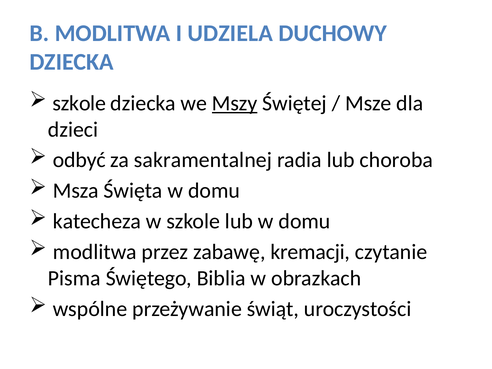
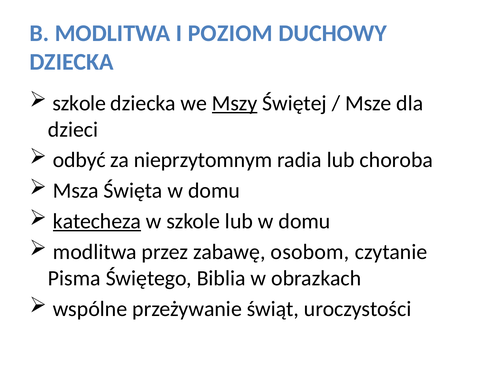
UDZIELA: UDZIELA -> POZIOM
sakramentalnej: sakramentalnej -> nieprzytomnym
katecheza underline: none -> present
kremacji: kremacji -> osobom
